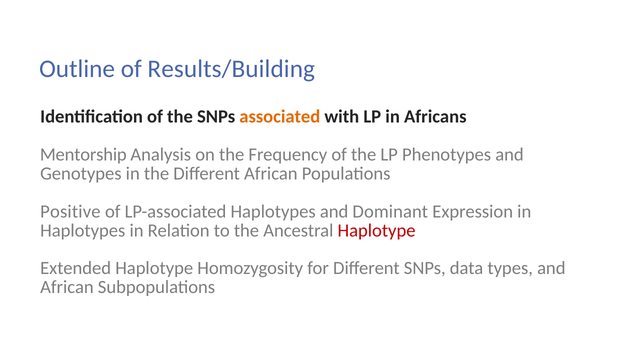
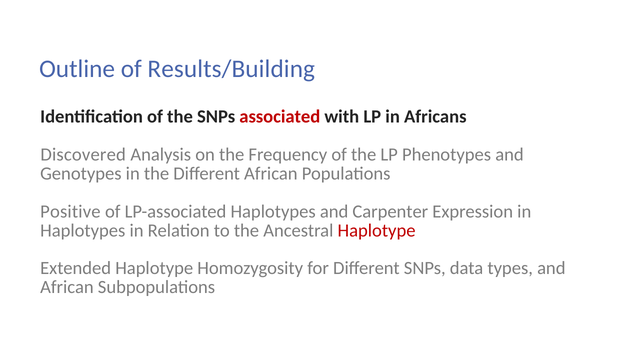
associated colour: orange -> red
Mentorship: Mentorship -> Discovered
Dominant: Dominant -> Carpenter
